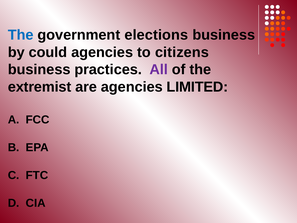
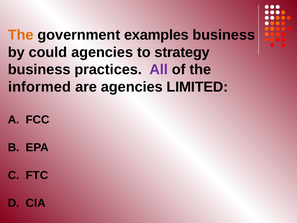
The at (21, 35) colour: blue -> orange
elections: elections -> examples
citizens: citizens -> strategy
extremist: extremist -> informed
